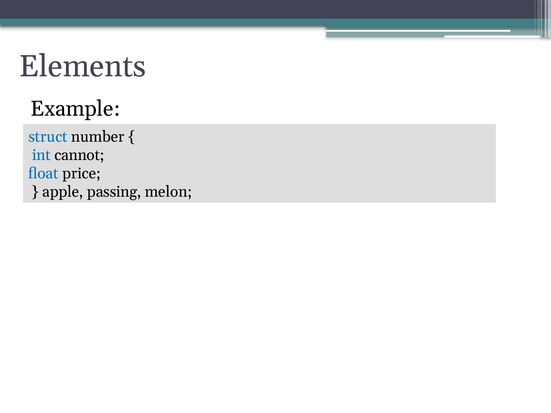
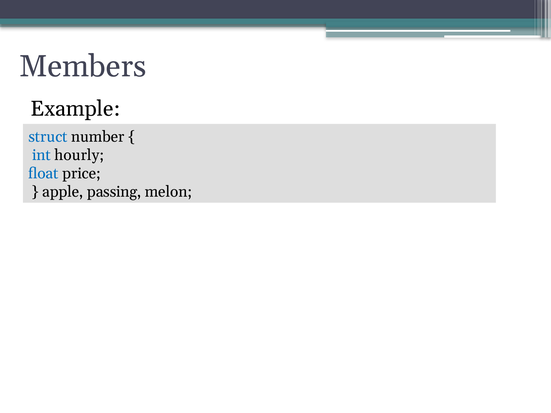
Elements: Elements -> Members
cannot: cannot -> hourly
